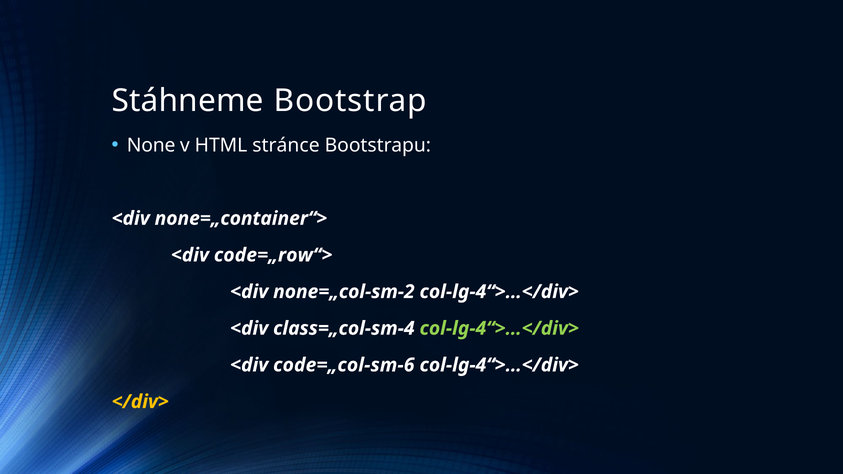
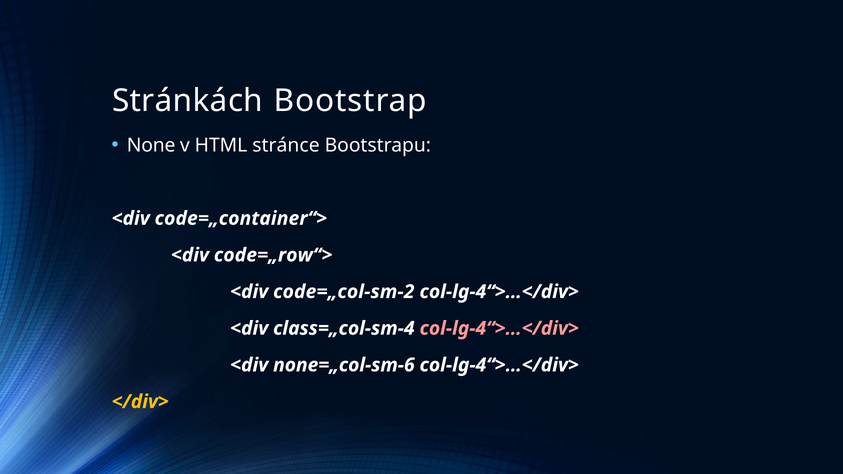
Stáhneme: Stáhneme -> Stránkách
none=„container“>: none=„container“> -> code=„container“>
none=„col-sm-2: none=„col-sm-2 -> code=„col-sm-2
col-lg-4“>…</div> at (499, 328) colour: light green -> pink
code=„col-sm-6: code=„col-sm-6 -> none=„col-sm-6
